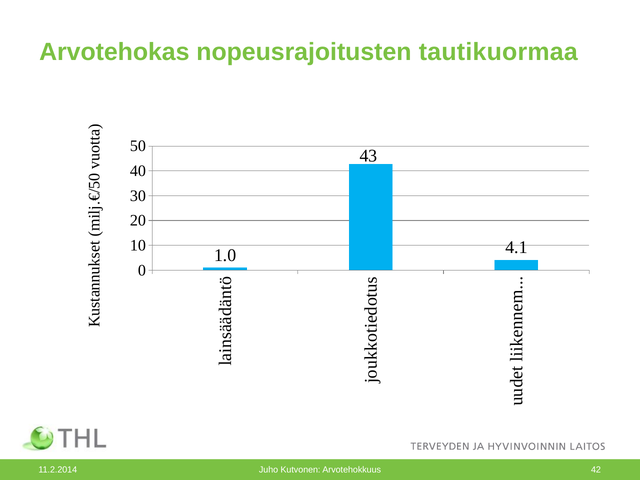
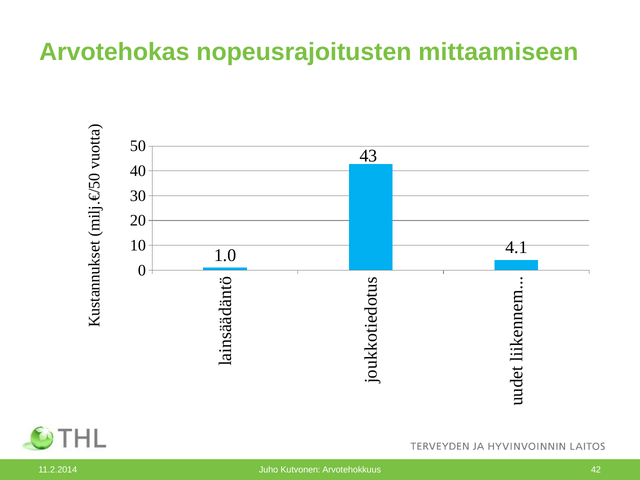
tautikuormaa: tautikuormaa -> mittaamiseen
